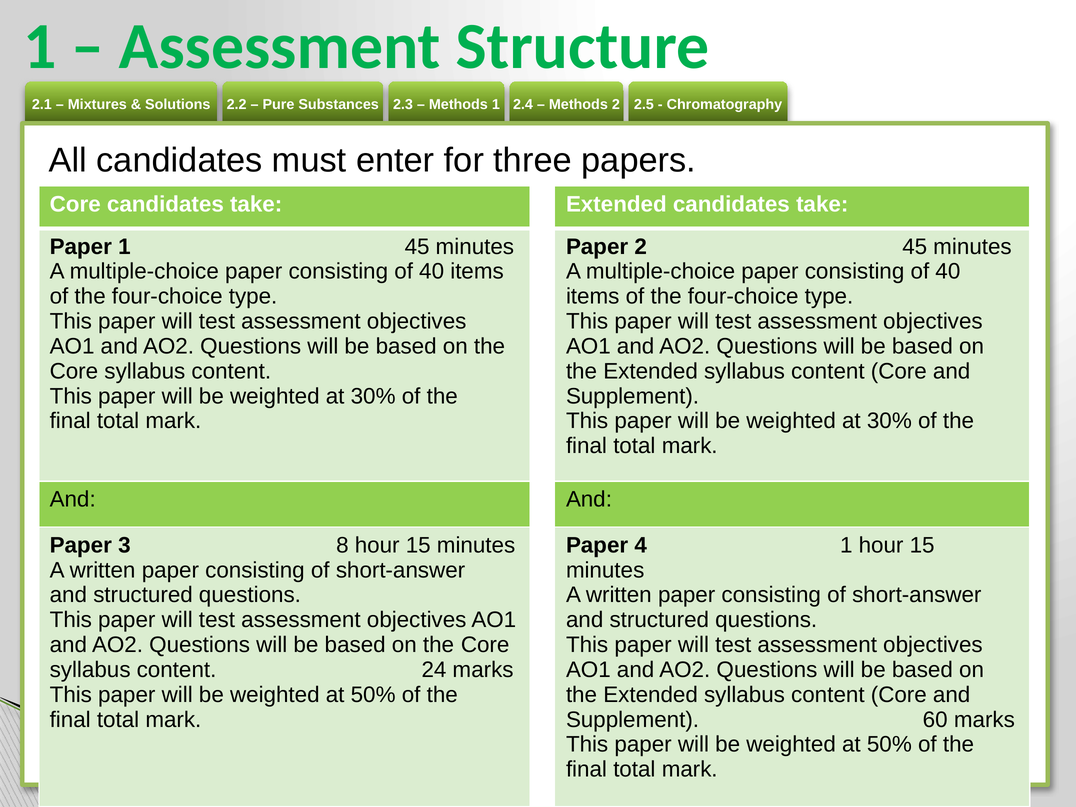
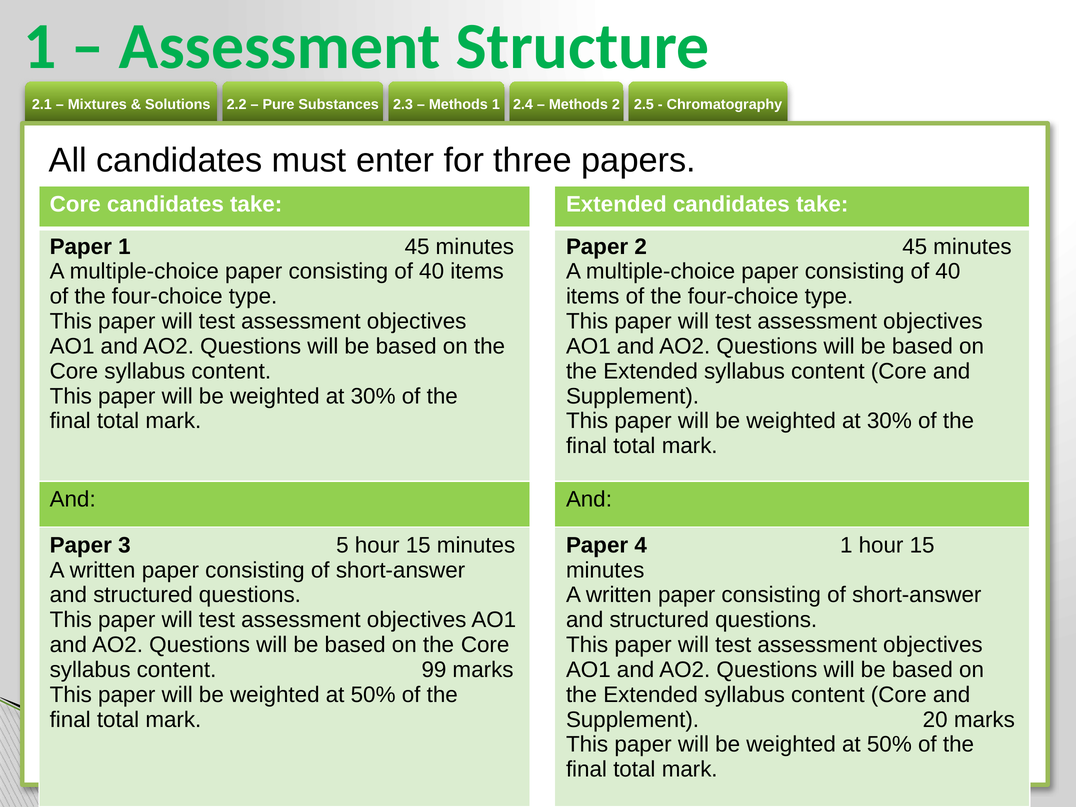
8: 8 -> 5
24: 24 -> 99
60: 60 -> 20
